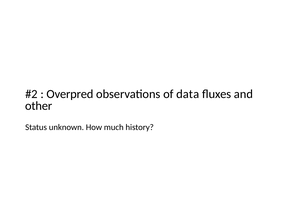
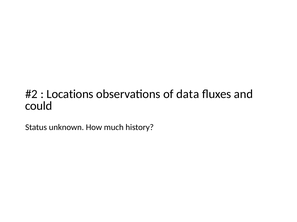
Overpred: Overpred -> Locations
other: other -> could
